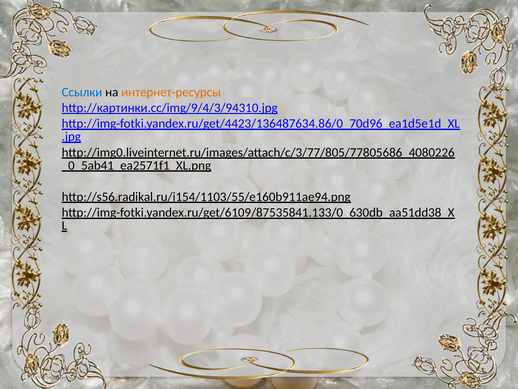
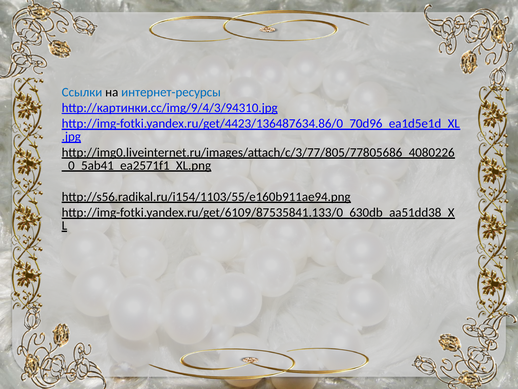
интернет-ресурсы colour: orange -> blue
